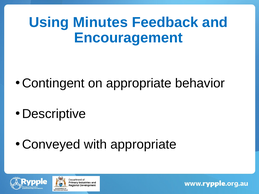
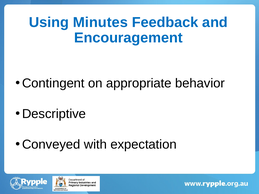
with appropriate: appropriate -> expectation
